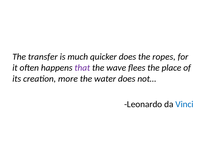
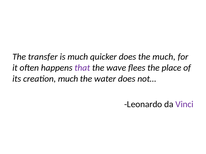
the ropes: ropes -> much
creation more: more -> much
Vinci colour: blue -> purple
